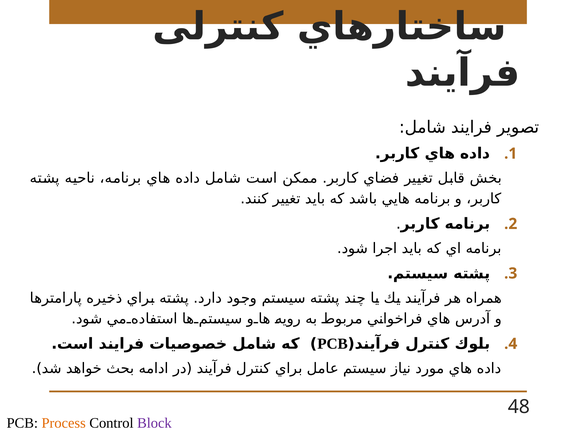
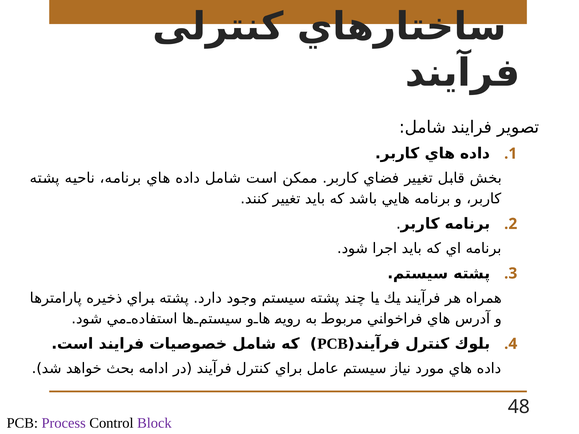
Process colour: orange -> purple
